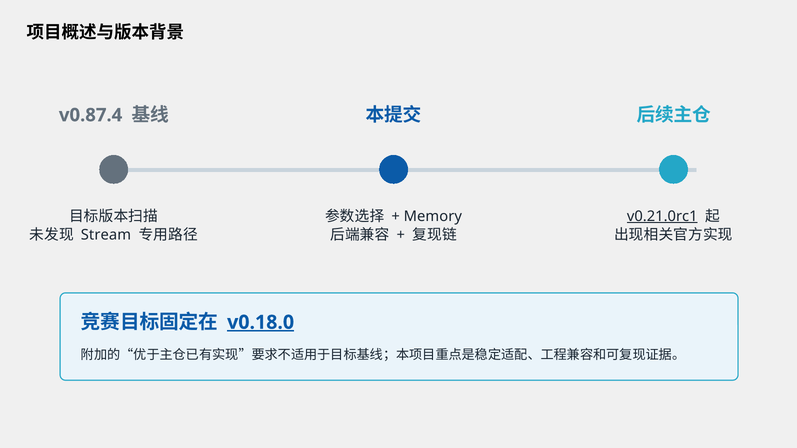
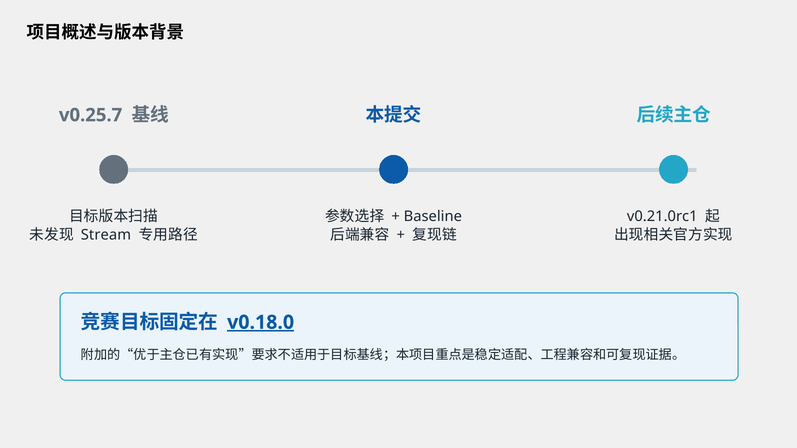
v0.87.4: v0.87.4 -> v0.25.7
Memory: Memory -> Baseline
v0.21.0rc1 underline: present -> none
